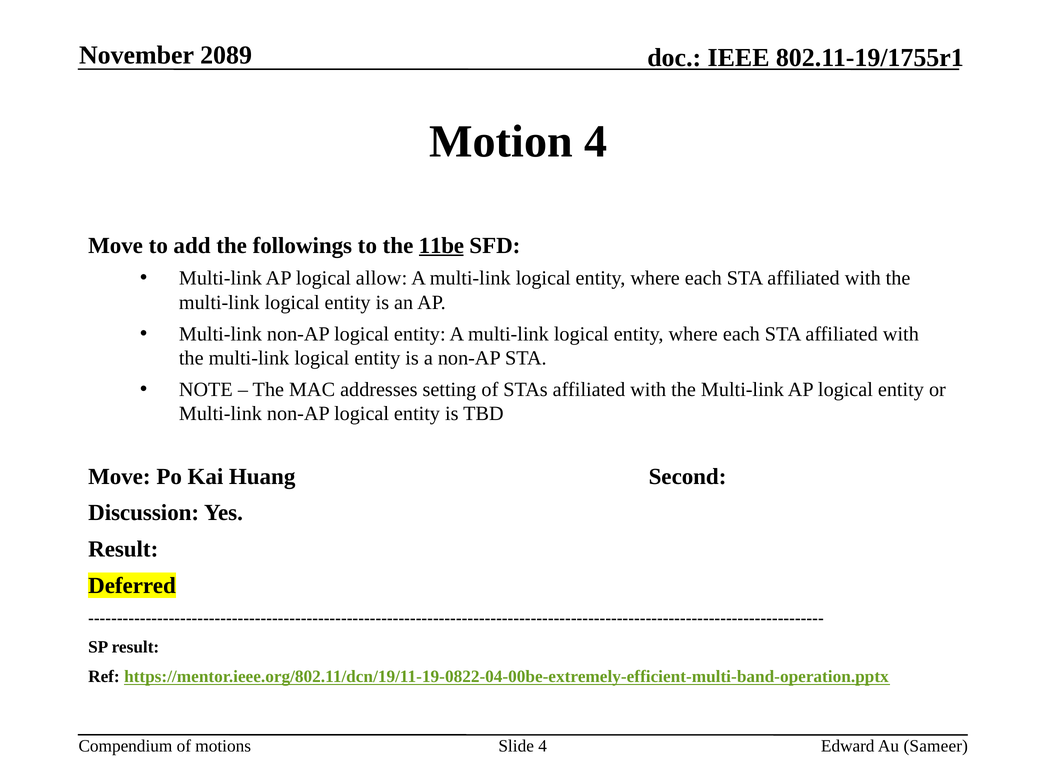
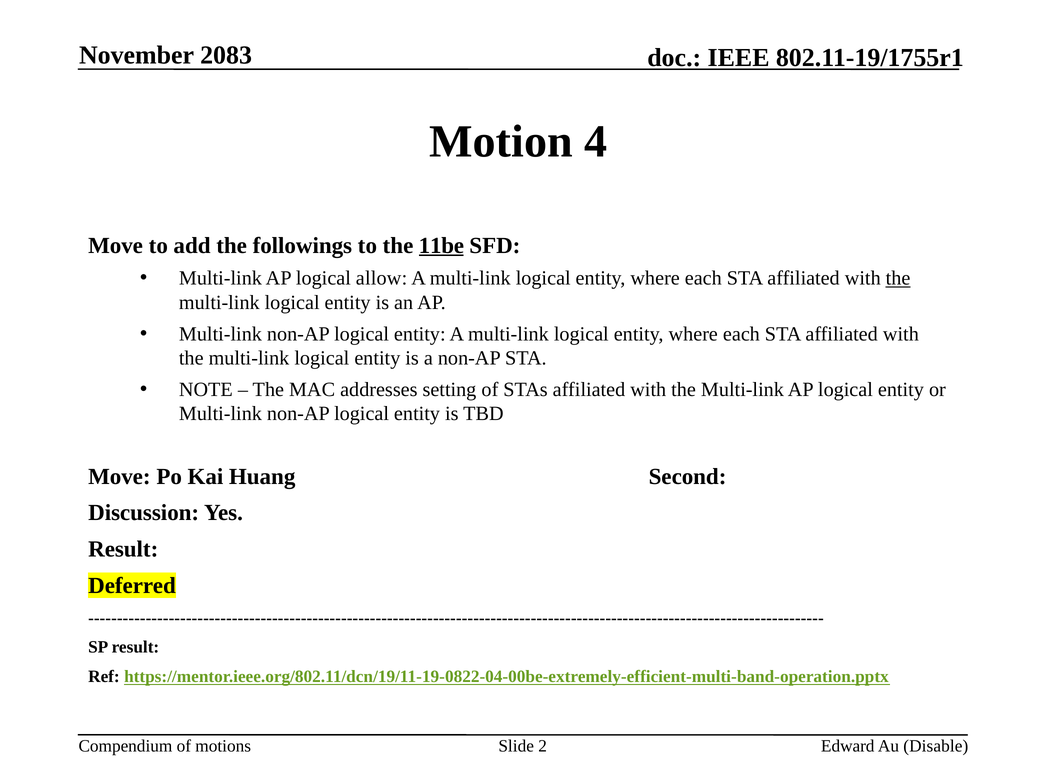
2089: 2089 -> 2083
the at (898, 278) underline: none -> present
Slide 4: 4 -> 2
Sameer: Sameer -> Disable
